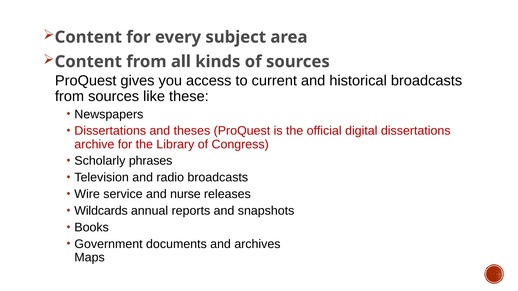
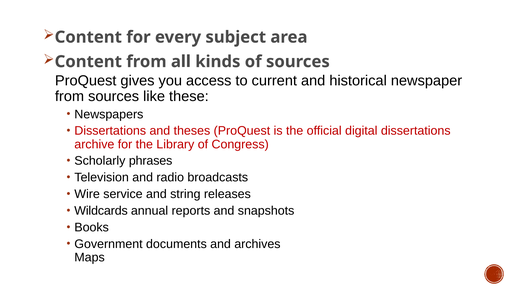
historical broadcasts: broadcasts -> newspaper
nurse: nurse -> string
